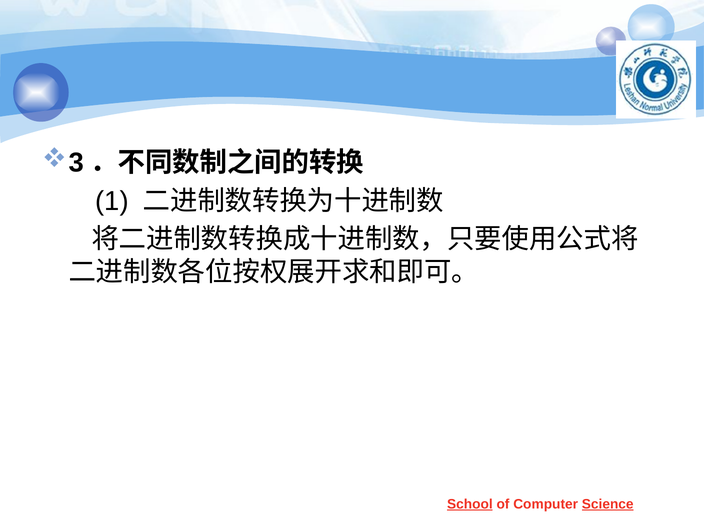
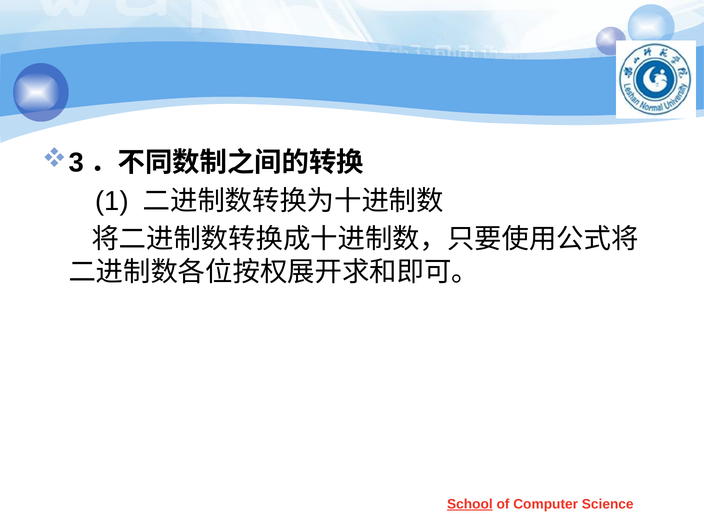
Science underline: present -> none
